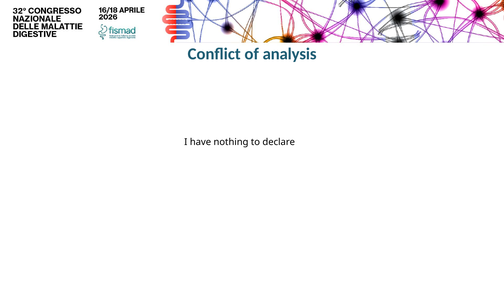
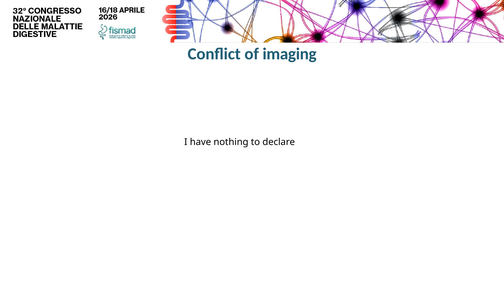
analysis: analysis -> imaging
